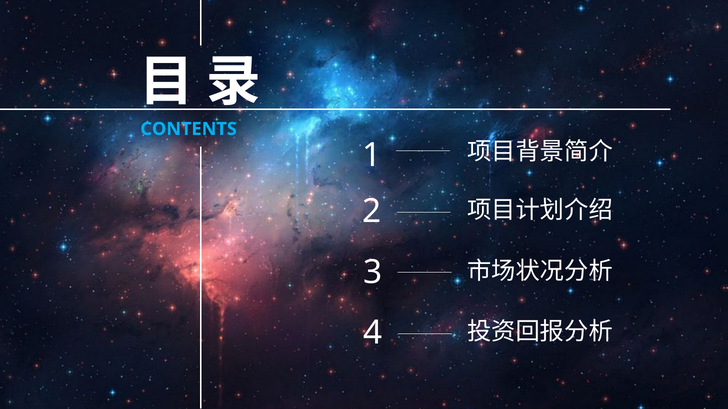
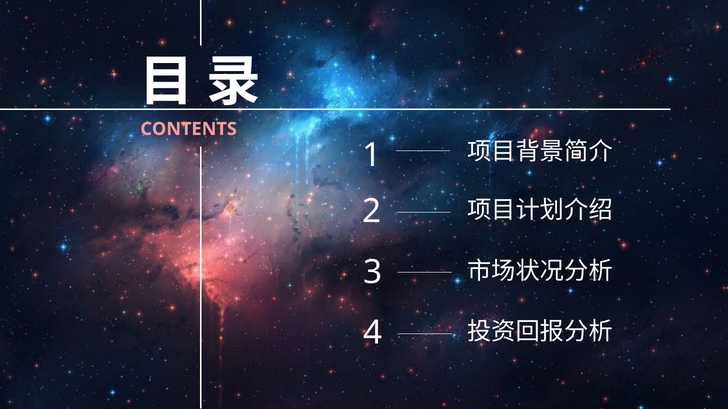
CONTENTS colour: light blue -> pink
